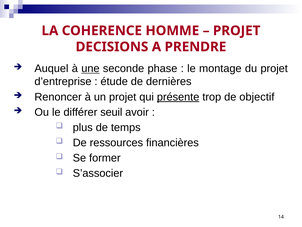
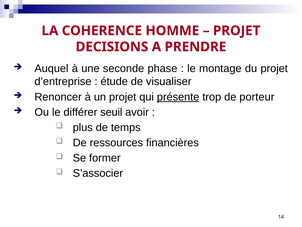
une underline: present -> none
dernières: dernières -> visualiser
objectif: objectif -> porteur
